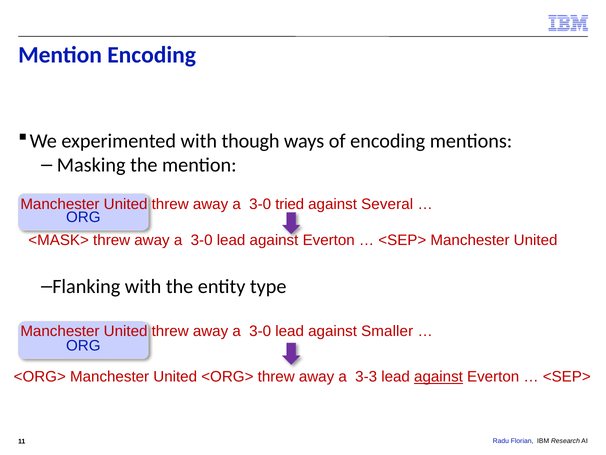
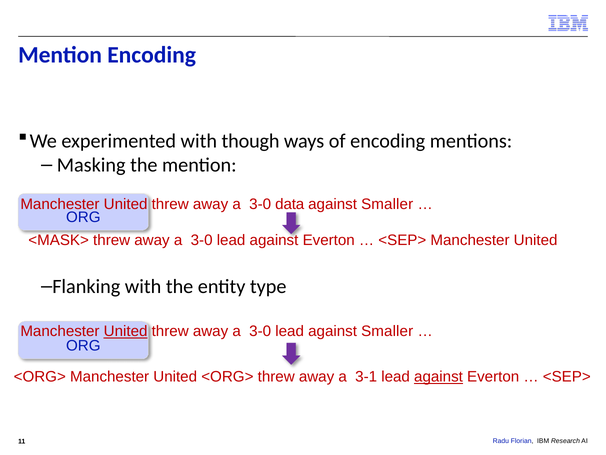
tried: tried -> data
Several at (387, 204): Several -> Smaller
United at (126, 331) underline: none -> present
3-3: 3-3 -> 3-1
